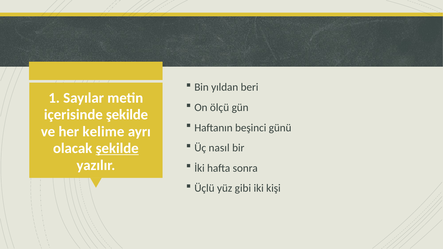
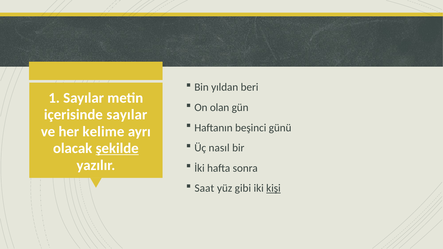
ölçü: ölçü -> olan
içerisinde şekilde: şekilde -> sayılar
Üçlü: Üçlü -> Saat
kişi underline: none -> present
